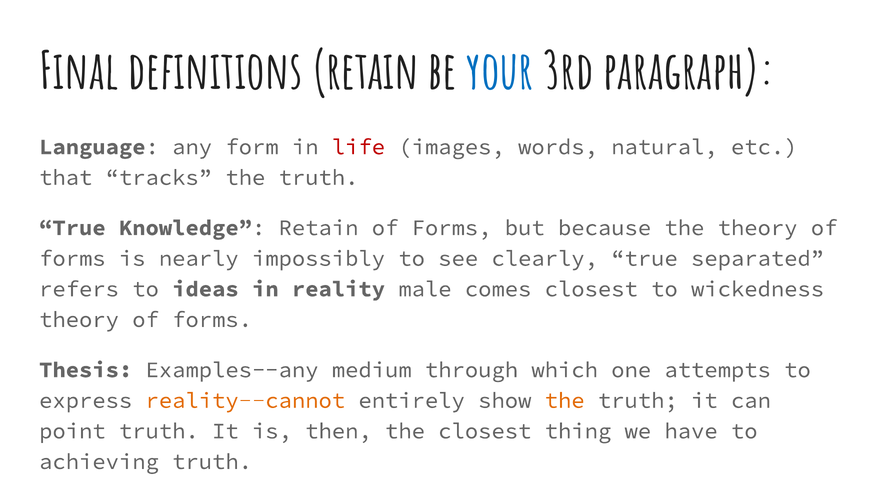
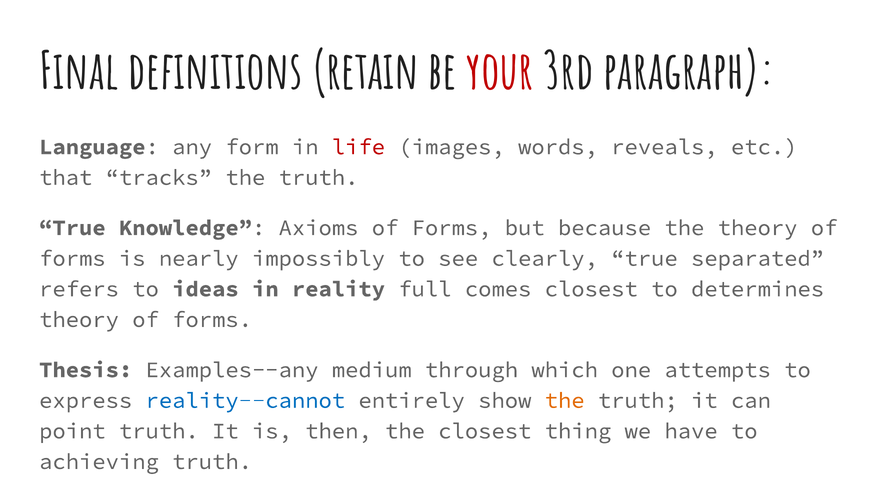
your colour: blue -> red
natural: natural -> reveals
Knowledge Retain: Retain -> Axioms
male: male -> full
wickedness: wickedness -> determines
reality--cannot colour: orange -> blue
